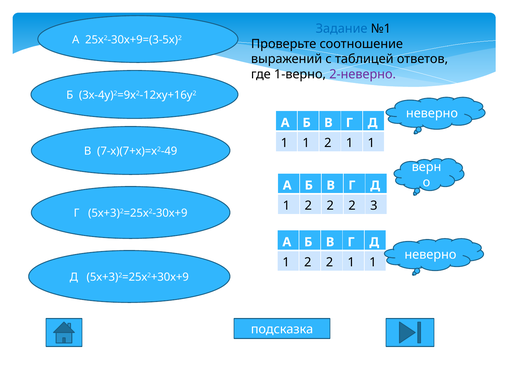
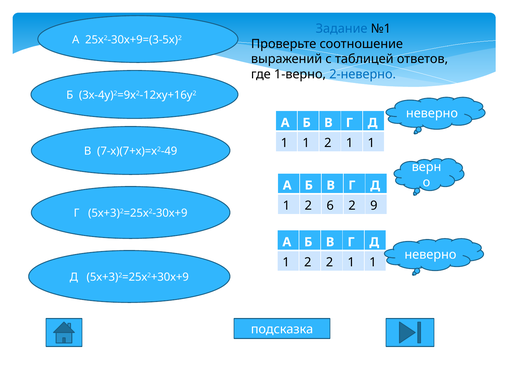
2-неверно colour: purple -> blue
2 at (330, 206): 2 -> 6
3: 3 -> 9
